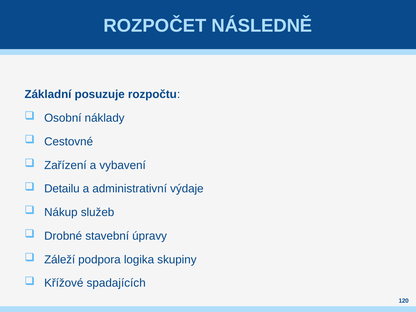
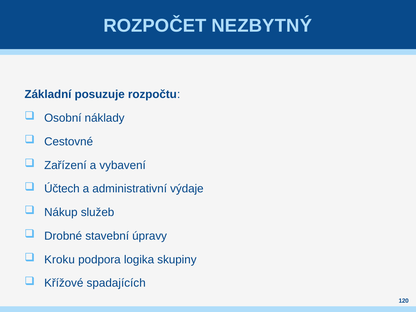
NÁSLEDNĚ: NÁSLEDNĚ -> NEZBYTNÝ
Detailu: Detailu -> Účtech
Záleží: Záleží -> Kroku
